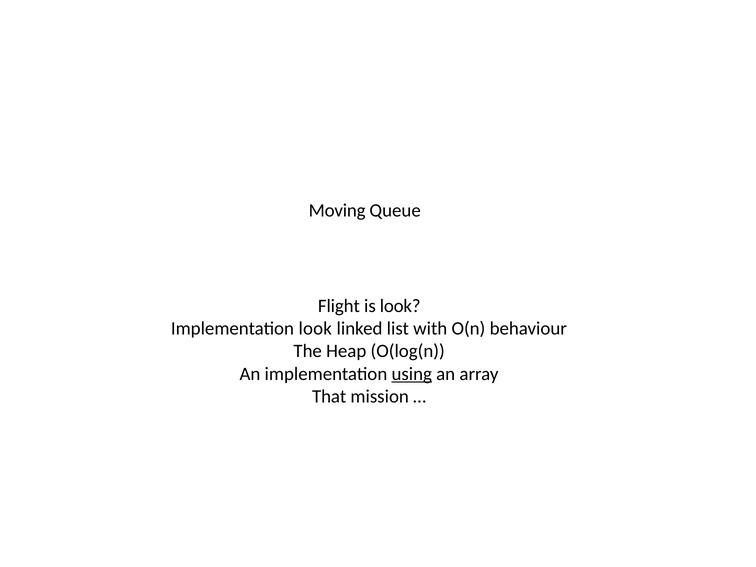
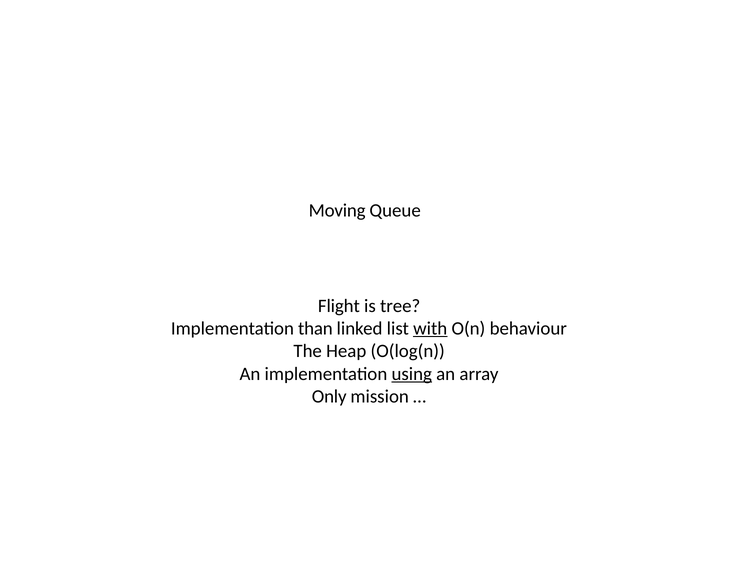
is look: look -> tree
Implementation look: look -> than
with underline: none -> present
That: That -> Only
